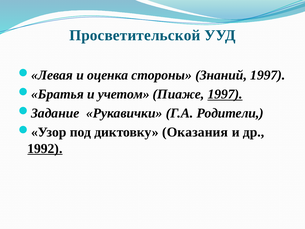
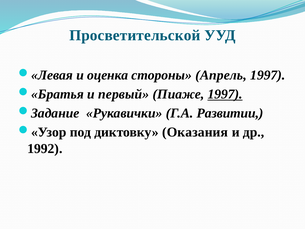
Знаний: Знаний -> Апрель
учетом: учетом -> первый
Родители: Родители -> Развитии
1992 underline: present -> none
